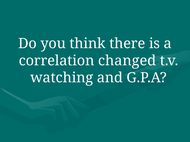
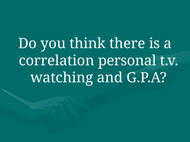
changed: changed -> personal
